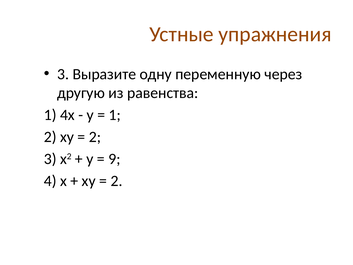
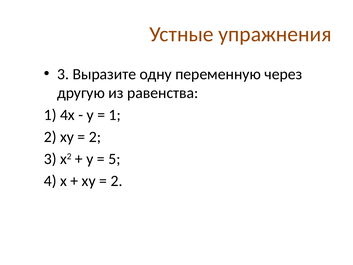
9: 9 -> 5
